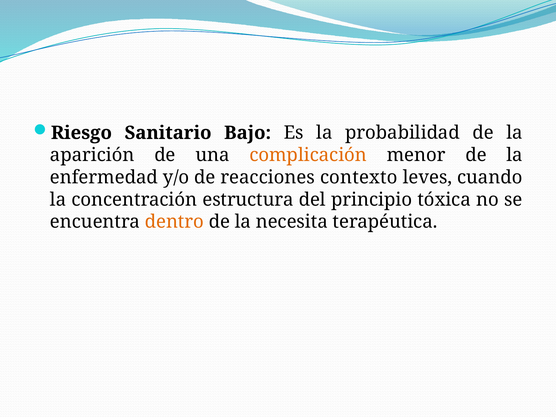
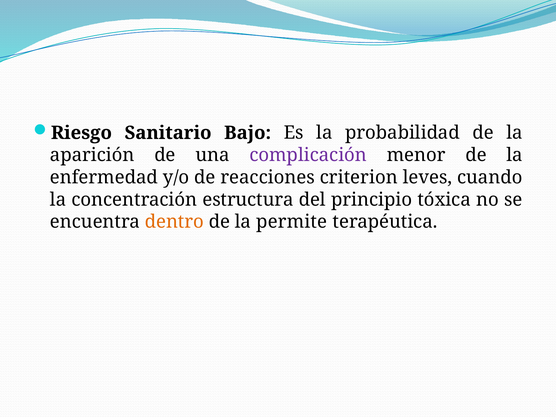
complicación colour: orange -> purple
contexto: contexto -> criterion
necesita: necesita -> permite
